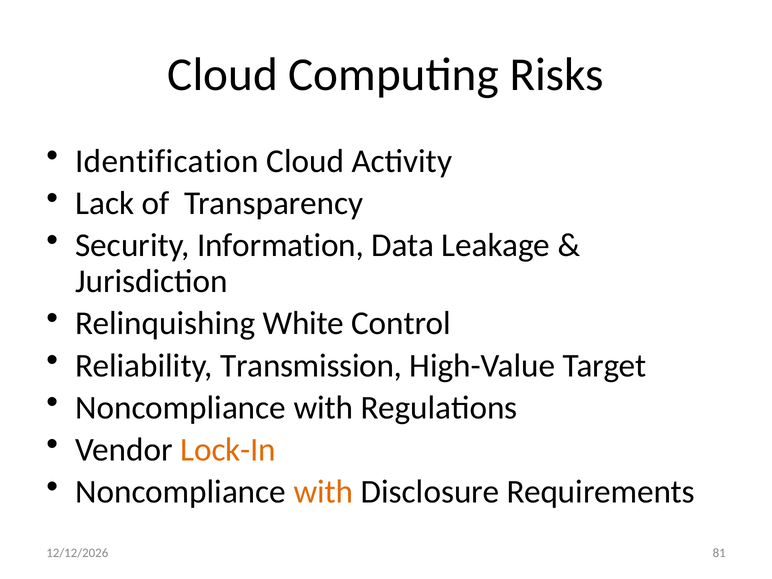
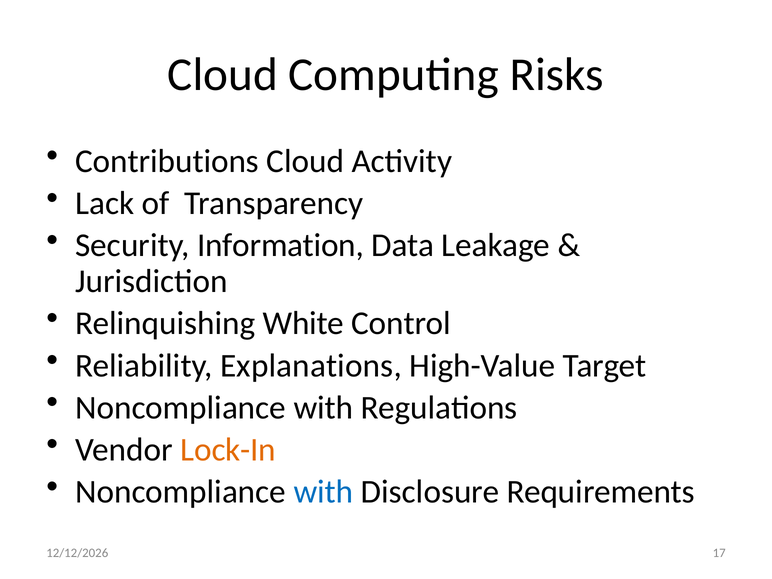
Identification: Identification -> Contributions
Transmission: Transmission -> Explanations
with at (323, 492) colour: orange -> blue
81: 81 -> 17
